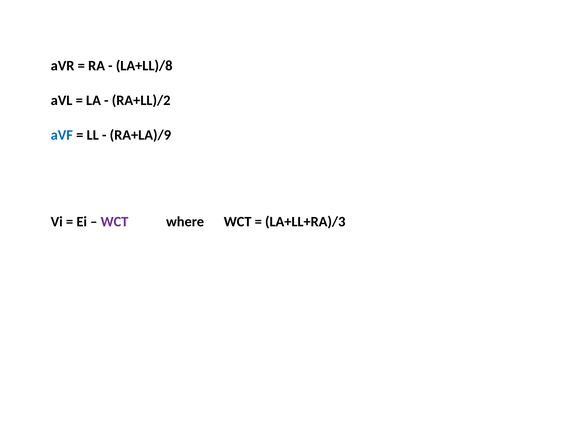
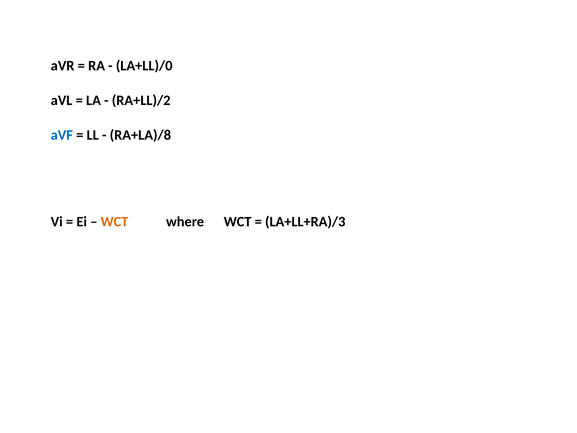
LA+LL)/8: LA+LL)/8 -> LA+LL)/0
RA+LA)/9: RA+LA)/9 -> RA+LA)/8
WCT at (115, 222) colour: purple -> orange
